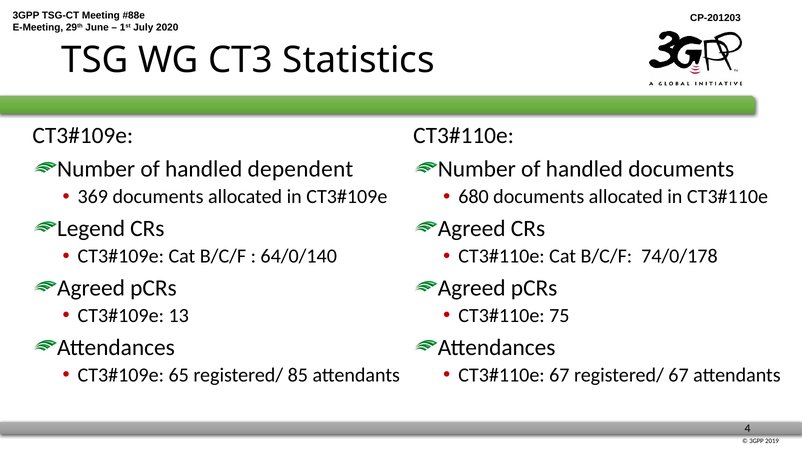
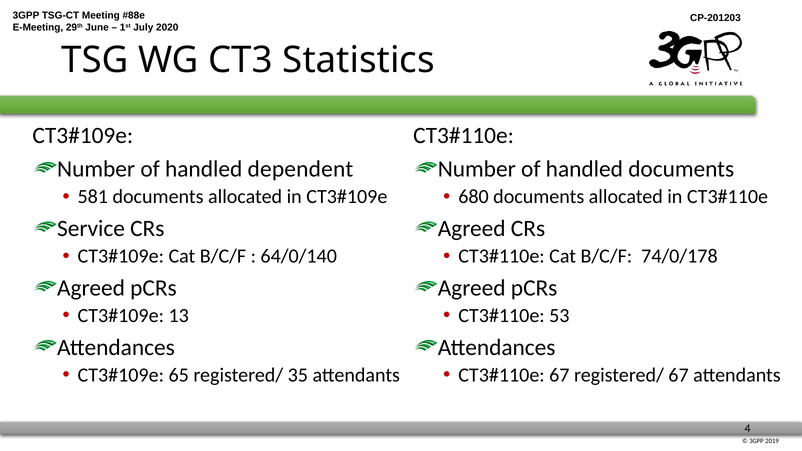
369: 369 -> 581
Legend: Legend -> Service
75: 75 -> 53
85: 85 -> 35
